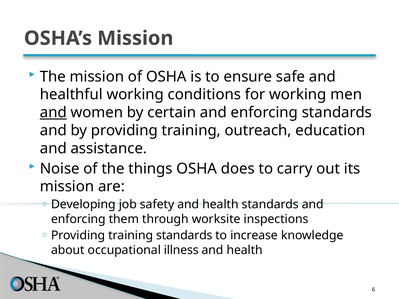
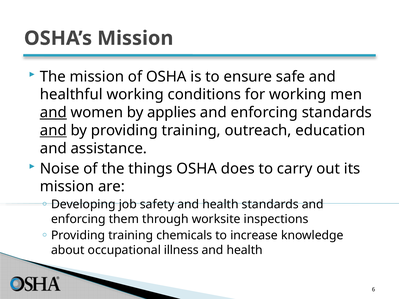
certain: certain -> applies
and at (53, 131) underline: none -> present
training standards: standards -> chemicals
